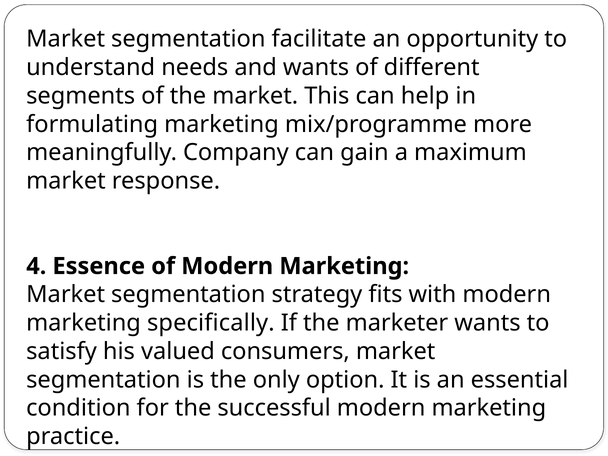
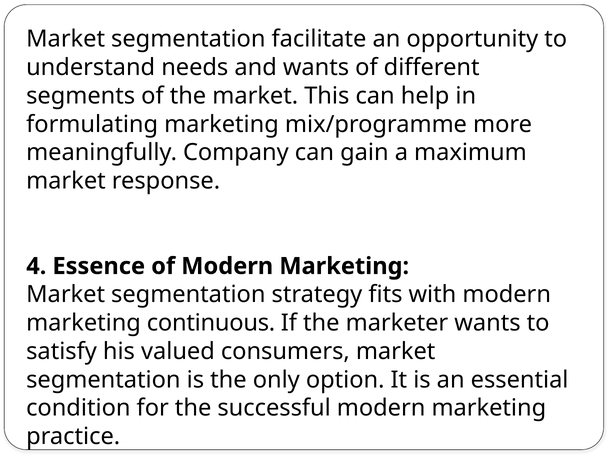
specifically: specifically -> continuous
